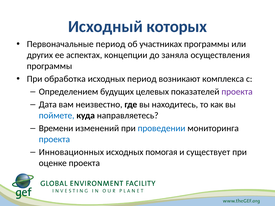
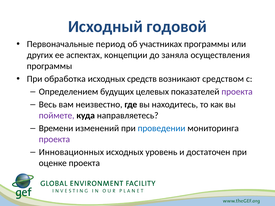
которых: которых -> годовой
исходных период: период -> средств
комплекса: комплекса -> средством
Дата: Дата -> Весь
поймете colour: blue -> purple
проекта at (54, 140) colour: blue -> purple
помогая: помогая -> уровень
существует: существует -> достаточен
